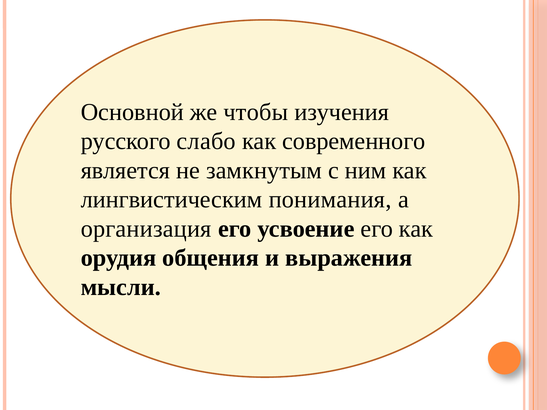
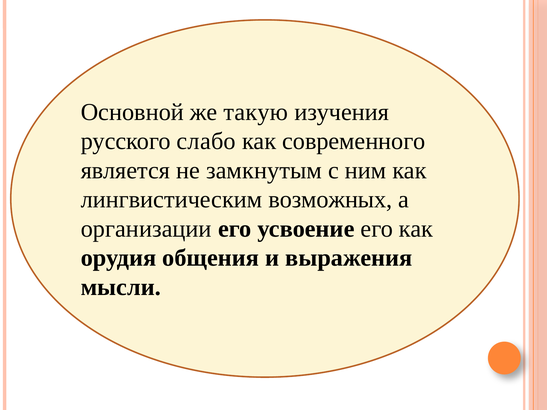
чтобы: чтобы -> такую
понимания: понимания -> возможных
организация: организация -> организации
